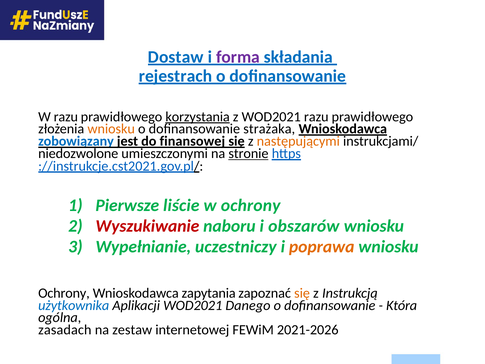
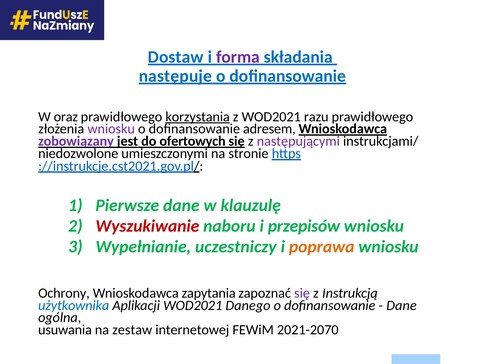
rejestrach: rejestrach -> następuje
W razu: razu -> oraz
wniosku at (111, 129) colour: orange -> purple
strażaka: strażaka -> adresem
zobowiązany colour: blue -> purple
finansowej: finansowej -> ofertowych
następującymi colour: orange -> purple
stronie underline: present -> none
Pierwsze liście: liście -> dane
w ochrony: ochrony -> klauzulę
obszarów: obszarów -> przepisów
się at (302, 293) colour: orange -> purple
Która at (402, 305): Która -> Dane
zasadach: zasadach -> usuwania
2021-2026: 2021-2026 -> 2021-2070
